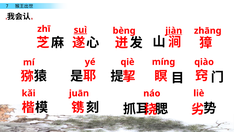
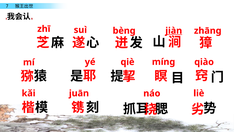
suì underline: present -> none
